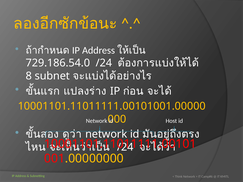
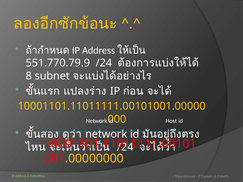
729.186.54.0: 729.186.54.0 -> 551.770.79.9
